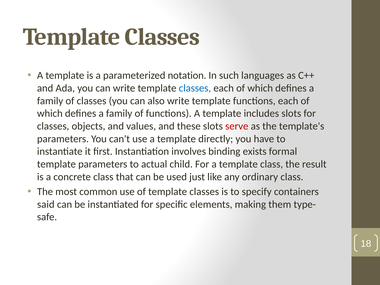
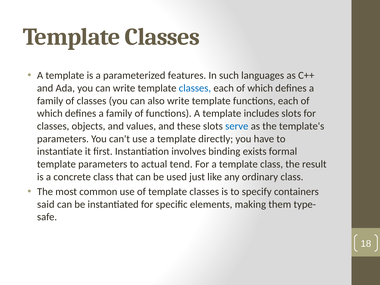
notation: notation -> features
serve colour: red -> blue
child: child -> tend
